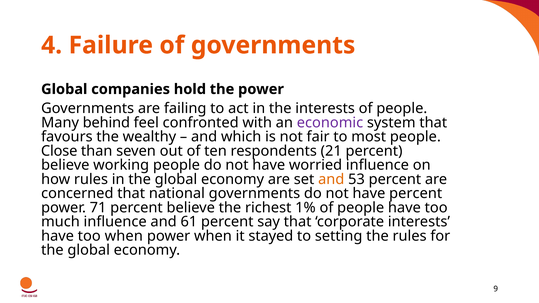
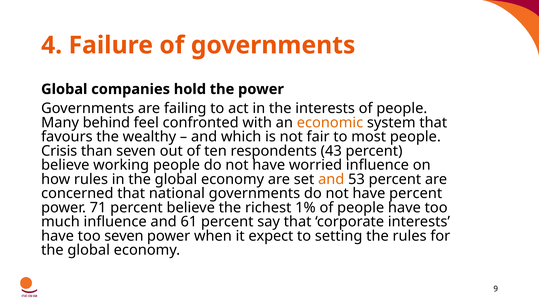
economic colour: purple -> orange
Close: Close -> Crisis
21: 21 -> 43
too when: when -> seven
stayed: stayed -> expect
